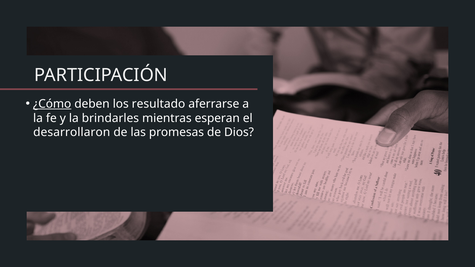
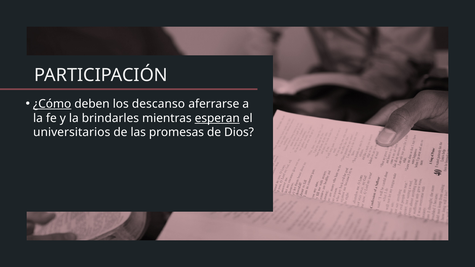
resultado: resultado -> descanso
esperan underline: none -> present
desarrollaron: desarrollaron -> universitarios
